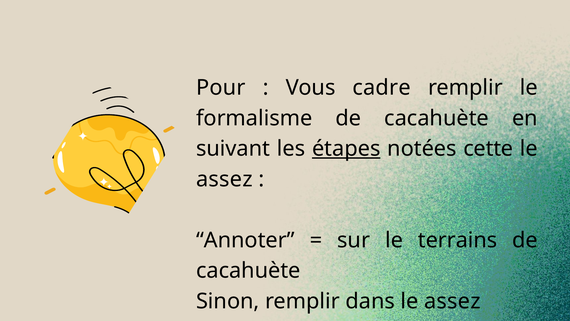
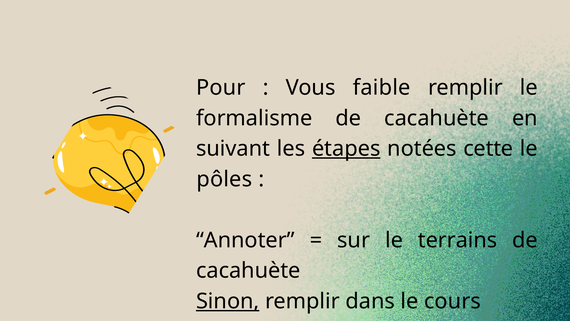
cadre: cadre -> faible
assez at (224, 179): assez -> pôles
Sinon underline: none -> present
dans le assez: assez -> cours
